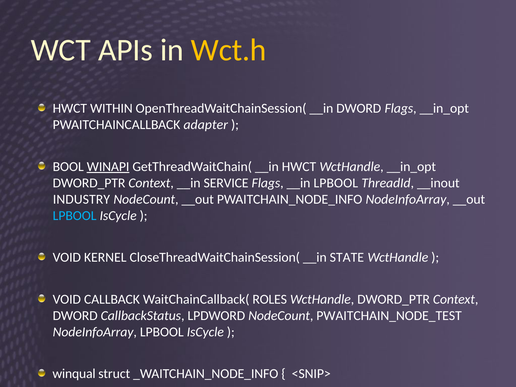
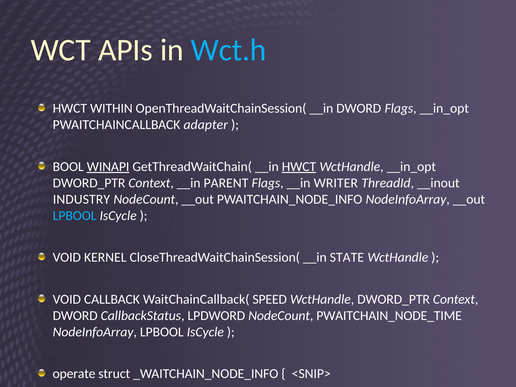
Wct.h colour: yellow -> light blue
HWCT at (299, 167) underline: none -> present
SERVICE: SERVICE -> PARENT
__in LPBOOL: LPBOOL -> WRITER
ROLES: ROLES -> SPEED
PWAITCHAIN_NODE_TEST: PWAITCHAIN_NODE_TEST -> PWAITCHAIN_NODE_TIME
winqual: winqual -> operate
